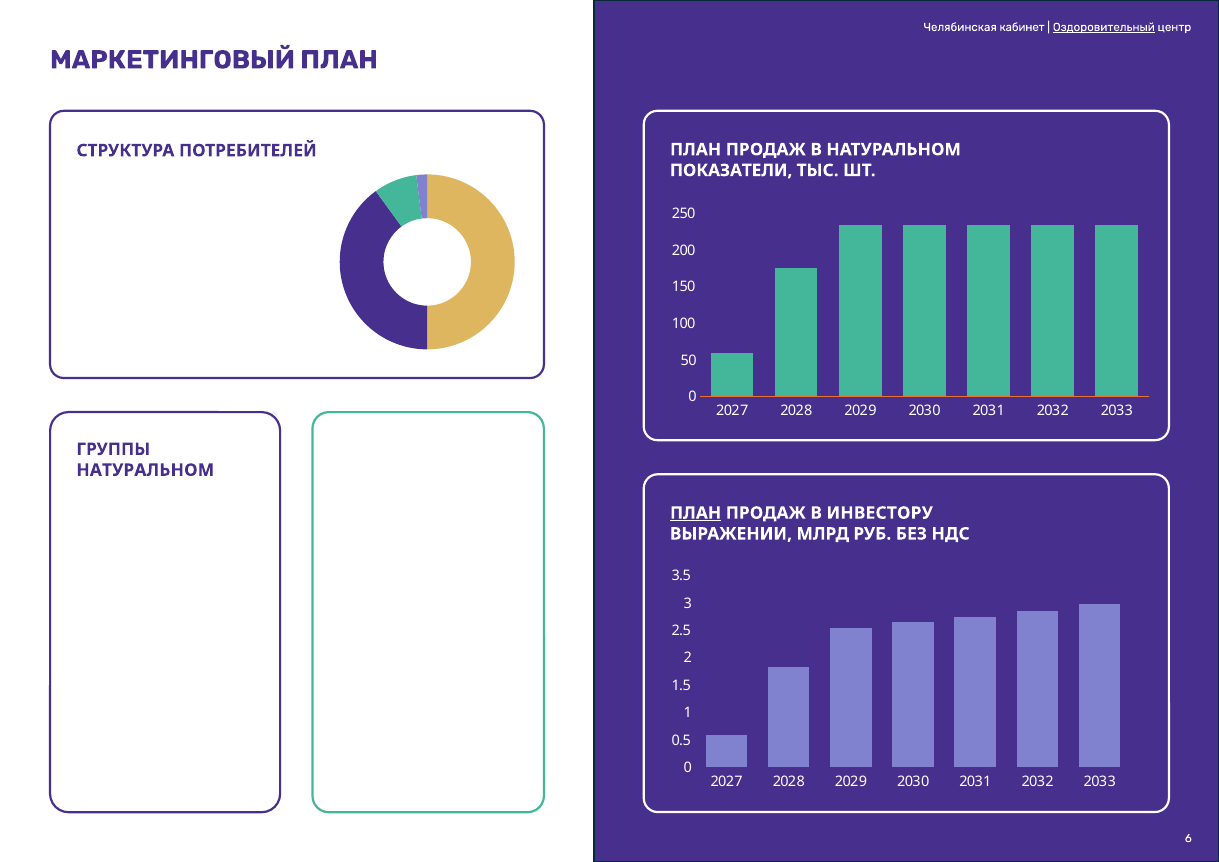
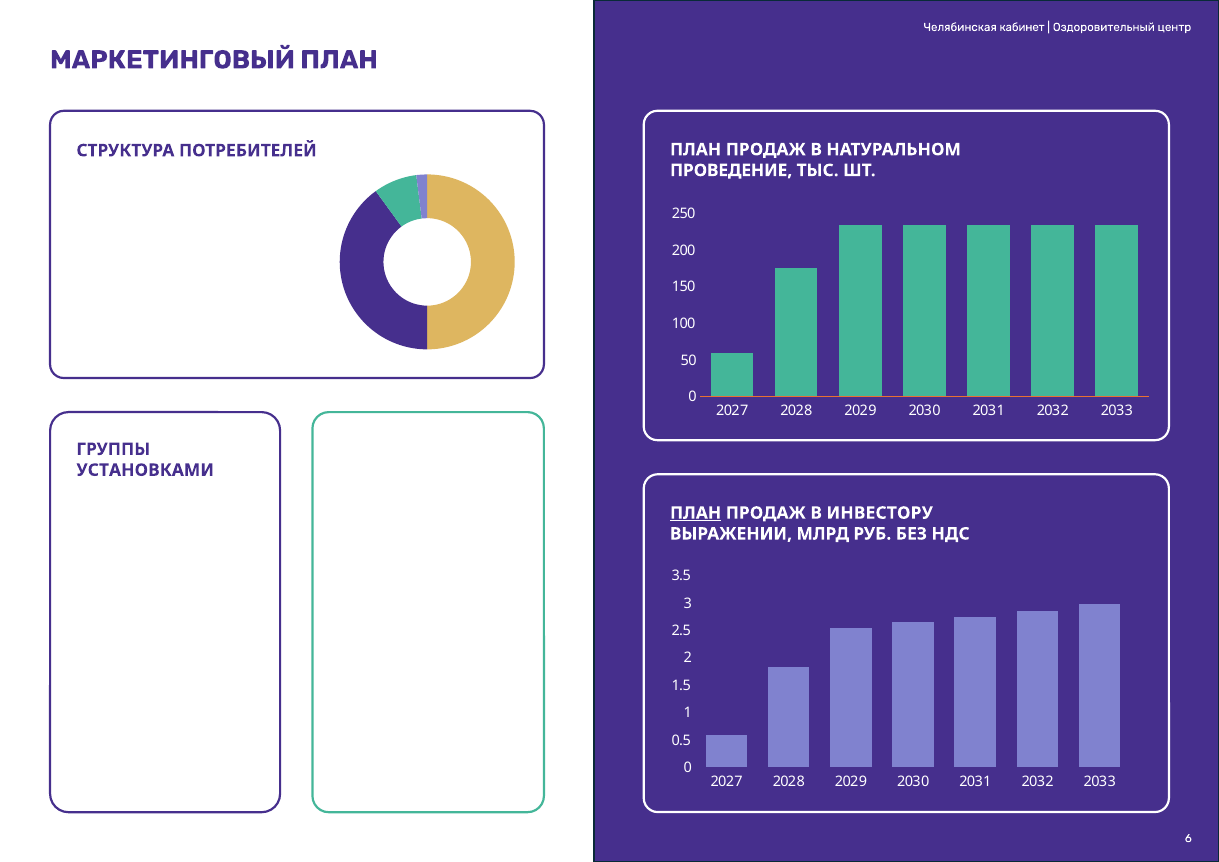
Оздоровительный underline: present -> none
ПОКАЗАТЕЛИ: ПОКАЗАТЕЛИ -> ПРОВЕДЕНИЕ
НАТУРАЛЬНОМ at (145, 470): НАТУРАЛЬНОМ -> УСТАНОВКАМИ
